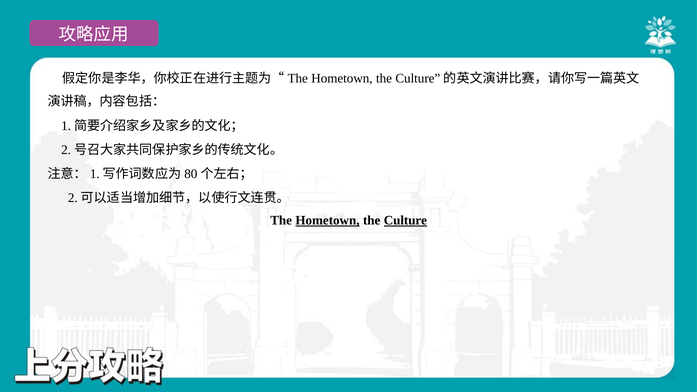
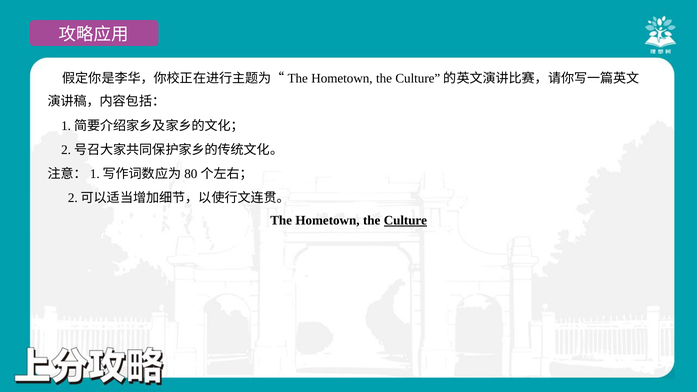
Hometown at (328, 220) underline: present -> none
